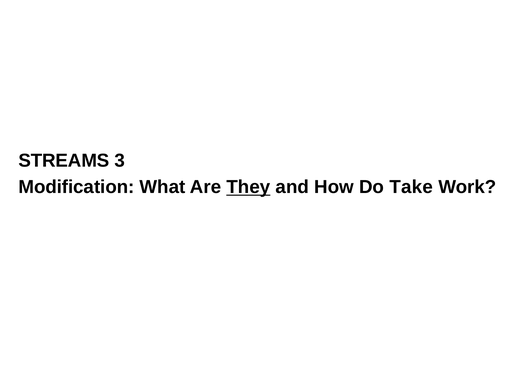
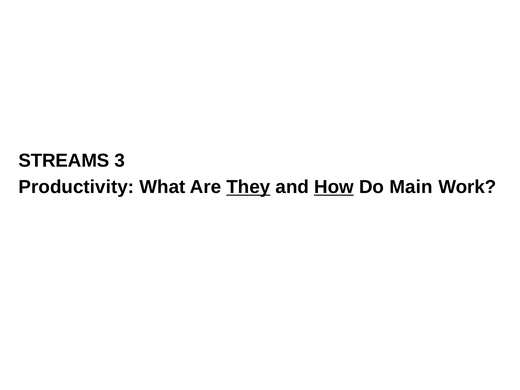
Modification: Modification -> Productivity
How underline: none -> present
Take: Take -> Main
